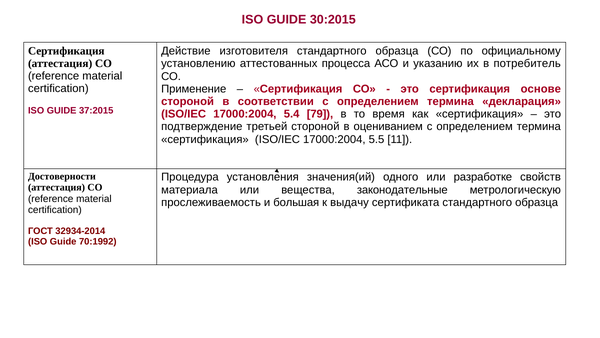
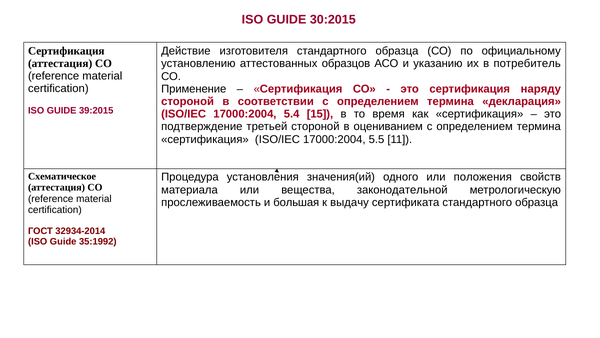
процесса: процесса -> образцов
основе: основе -> наряду
37:2015: 37:2015 -> 39:2015
79: 79 -> 15
Достоверности: Достоверности -> Схематическое
разработке: разработке -> положения
законодательные: законодательные -> законодательной
70:1992: 70:1992 -> 35:1992
